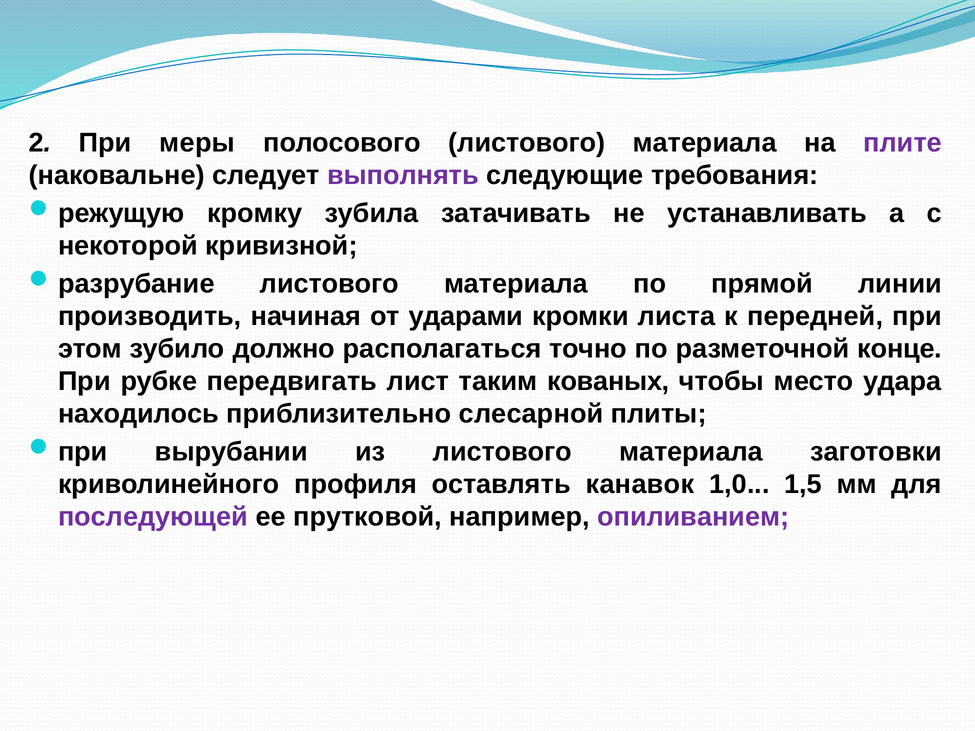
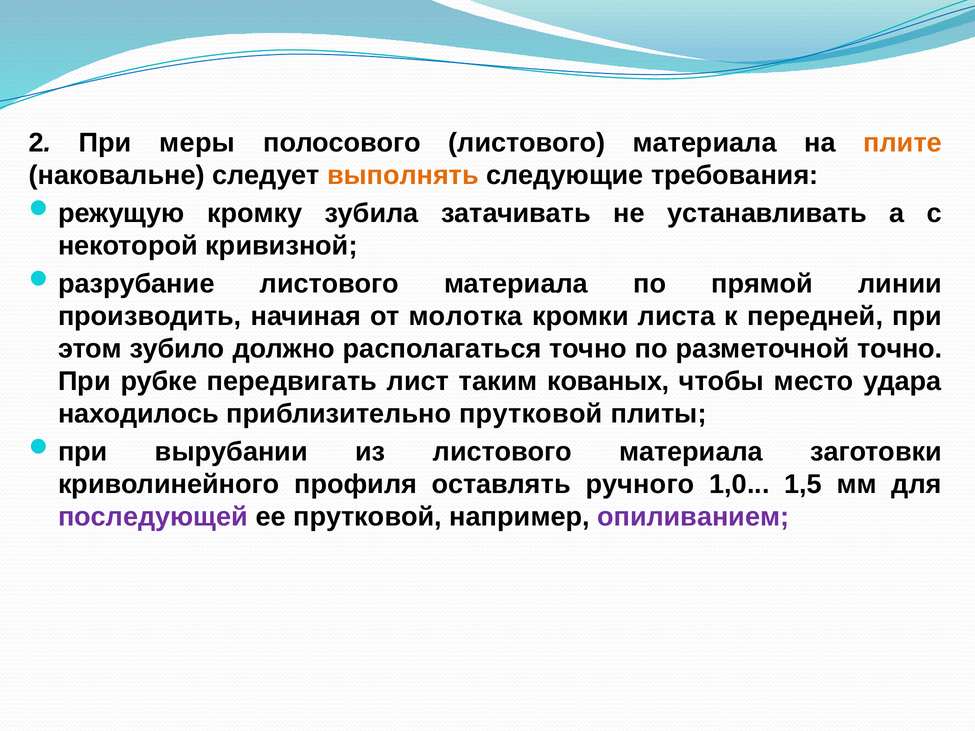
плите colour: purple -> orange
выполнять colour: purple -> orange
ударами: ударами -> молотка
разметочной конце: конце -> точно
приблизительно слесарной: слесарной -> прутковой
канавок: канавок -> ручного
